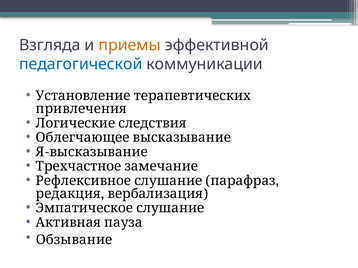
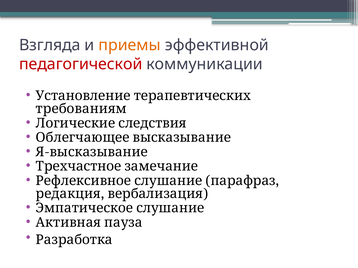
педагогической colour: blue -> red
привлечения: привлечения -> требованиям
Обзывание: Обзывание -> Разработка
